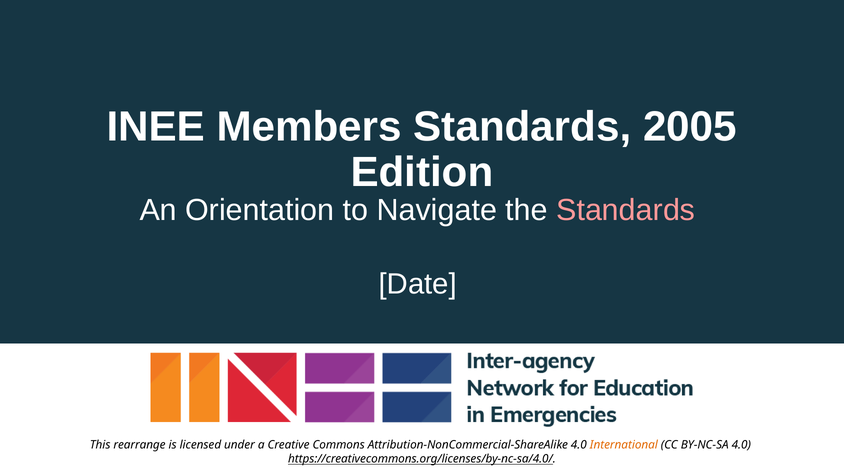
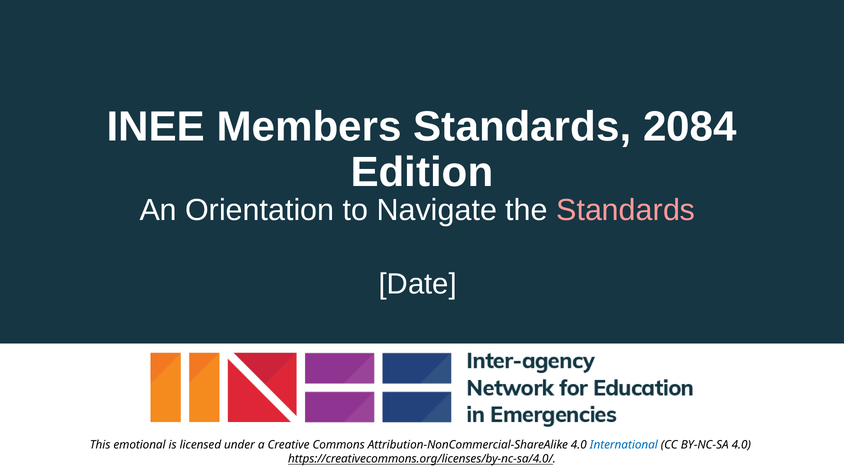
2005: 2005 -> 2084
rearrange: rearrange -> emotional
International colour: orange -> blue
